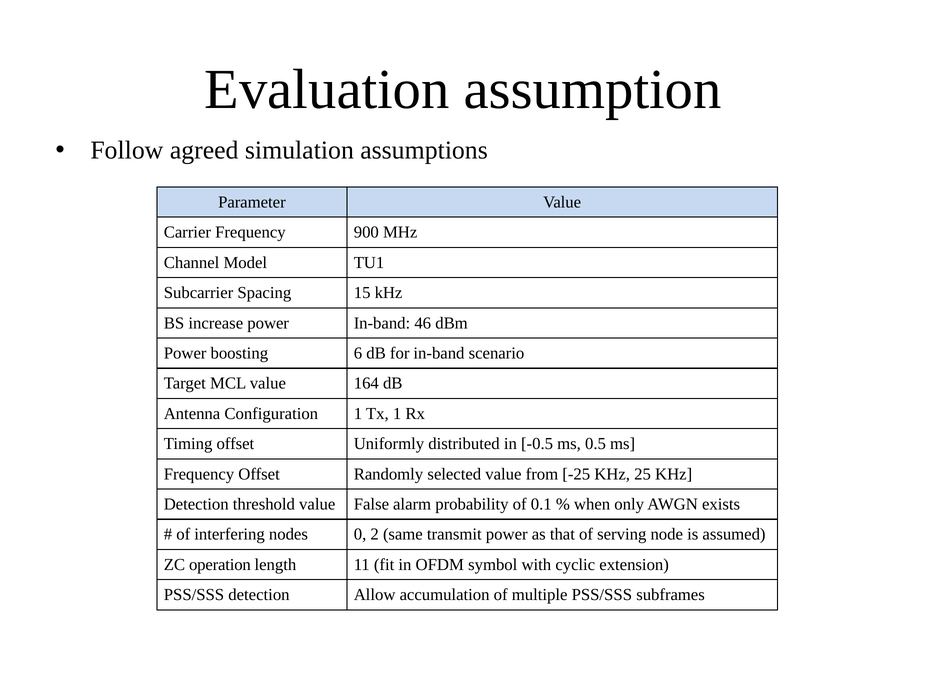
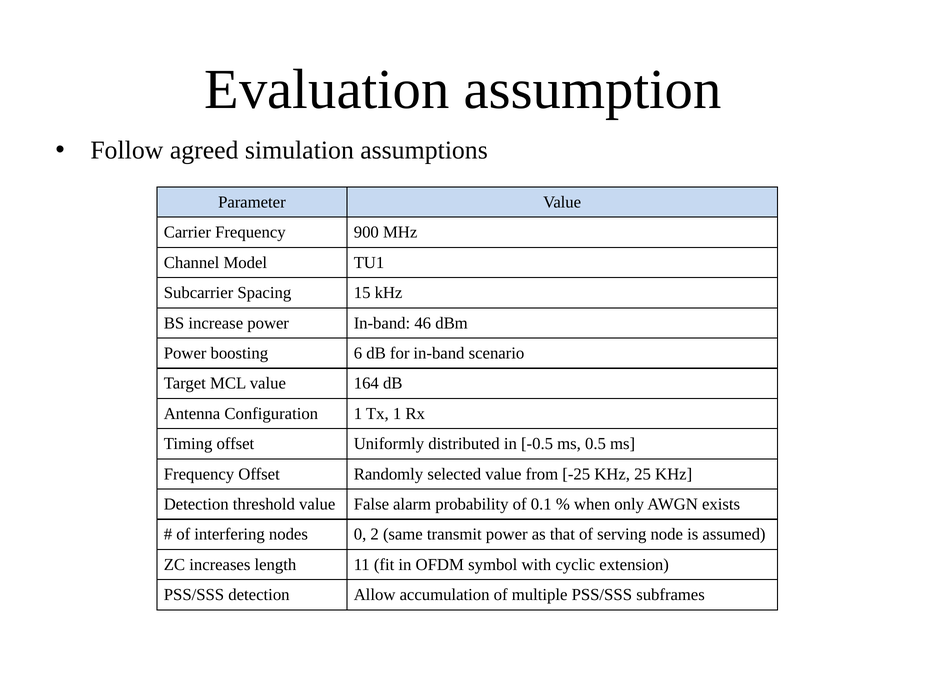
operation: operation -> increases
